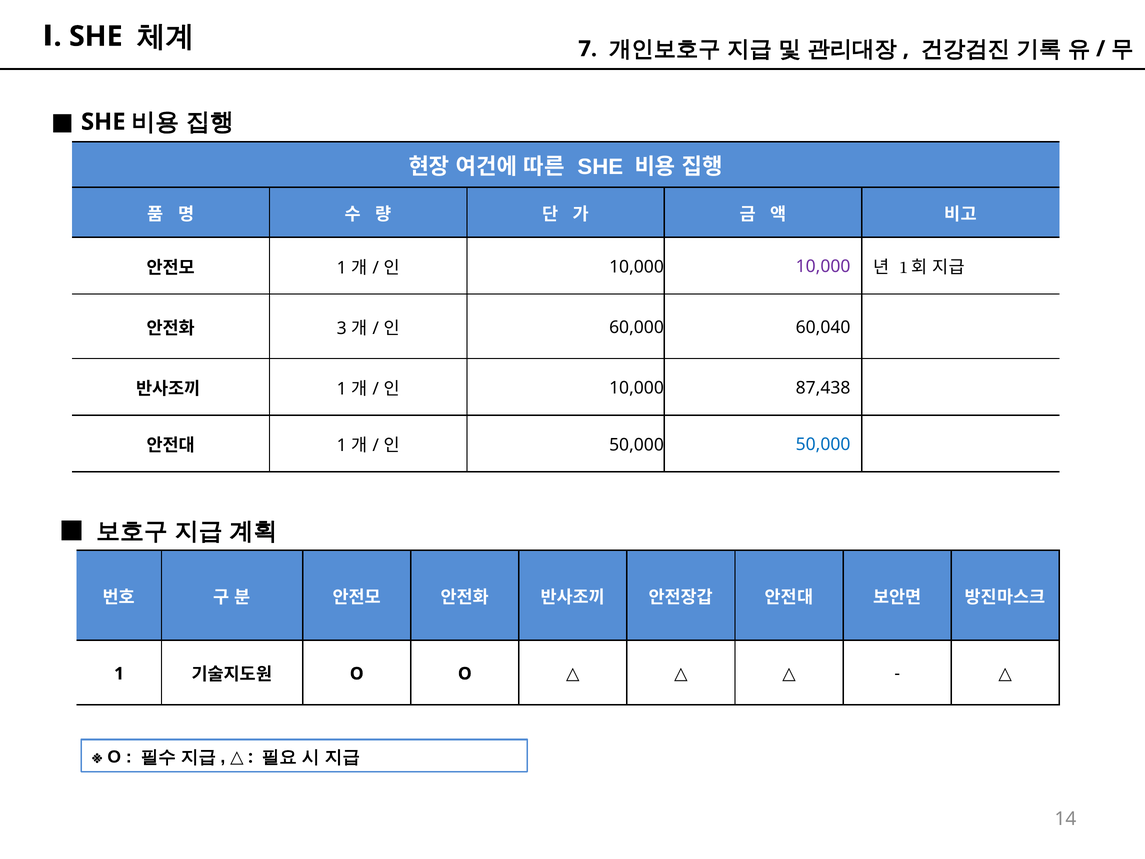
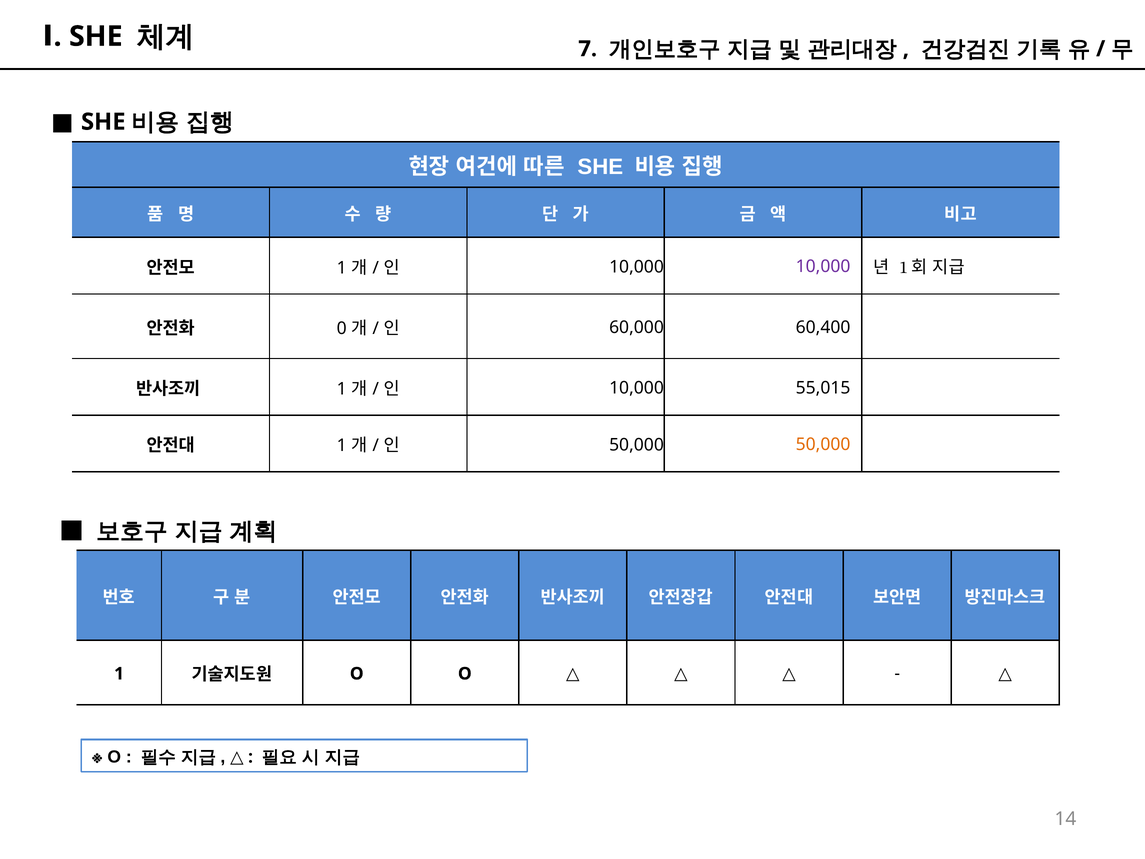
3: 3 -> 0
60,040: 60,040 -> 60,400
87,438: 87,438 -> 55,015
50,000 at (823, 444) colour: blue -> orange
